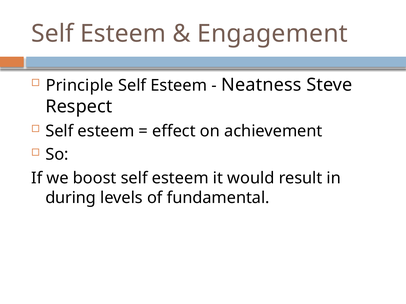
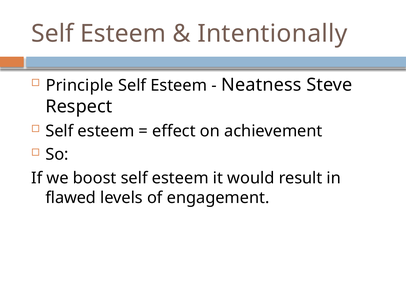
Engagement: Engagement -> Intentionally
during: during -> flawed
fundamental: fundamental -> engagement
